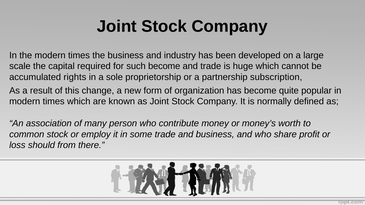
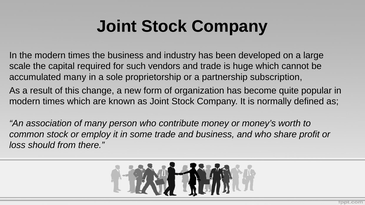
such become: become -> vendors
accumulated rights: rights -> many
